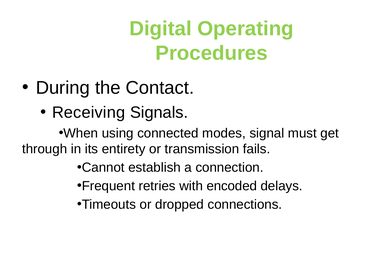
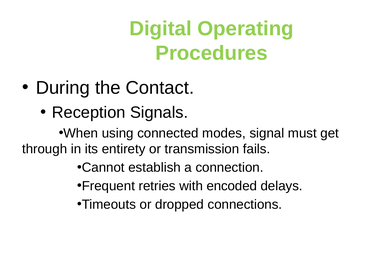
Receiving: Receiving -> Reception
